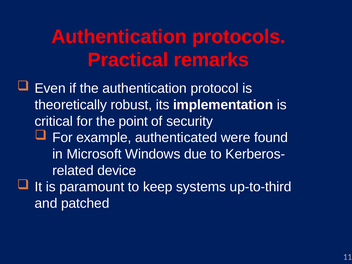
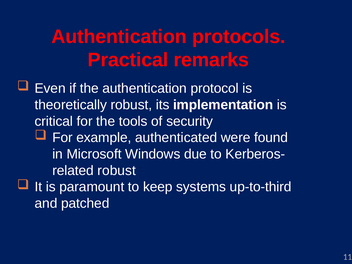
point: point -> tools
device at (117, 171): device -> robust
